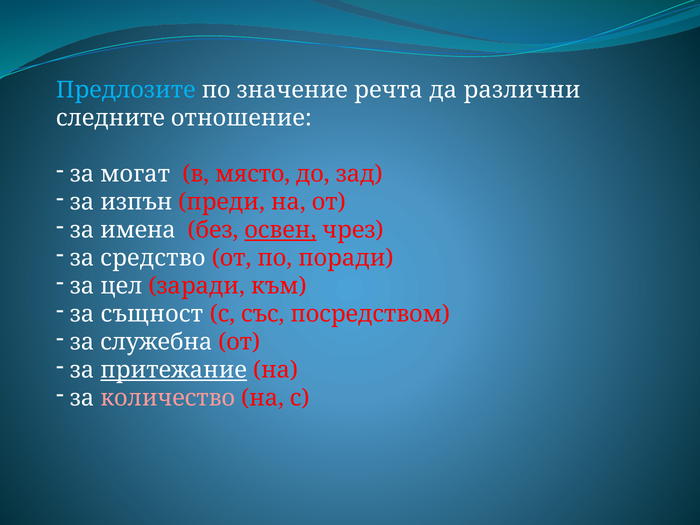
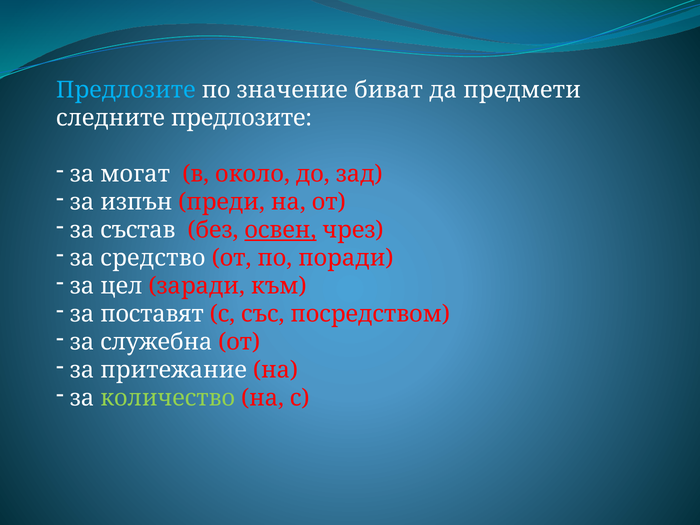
речта: речта -> биват
различни: различни -> предмети
следните отношение: отношение -> предлозите
място: място -> около
имена: имена -> състав
същност: същност -> поставят
притежание underline: present -> none
количество colour: pink -> light green
